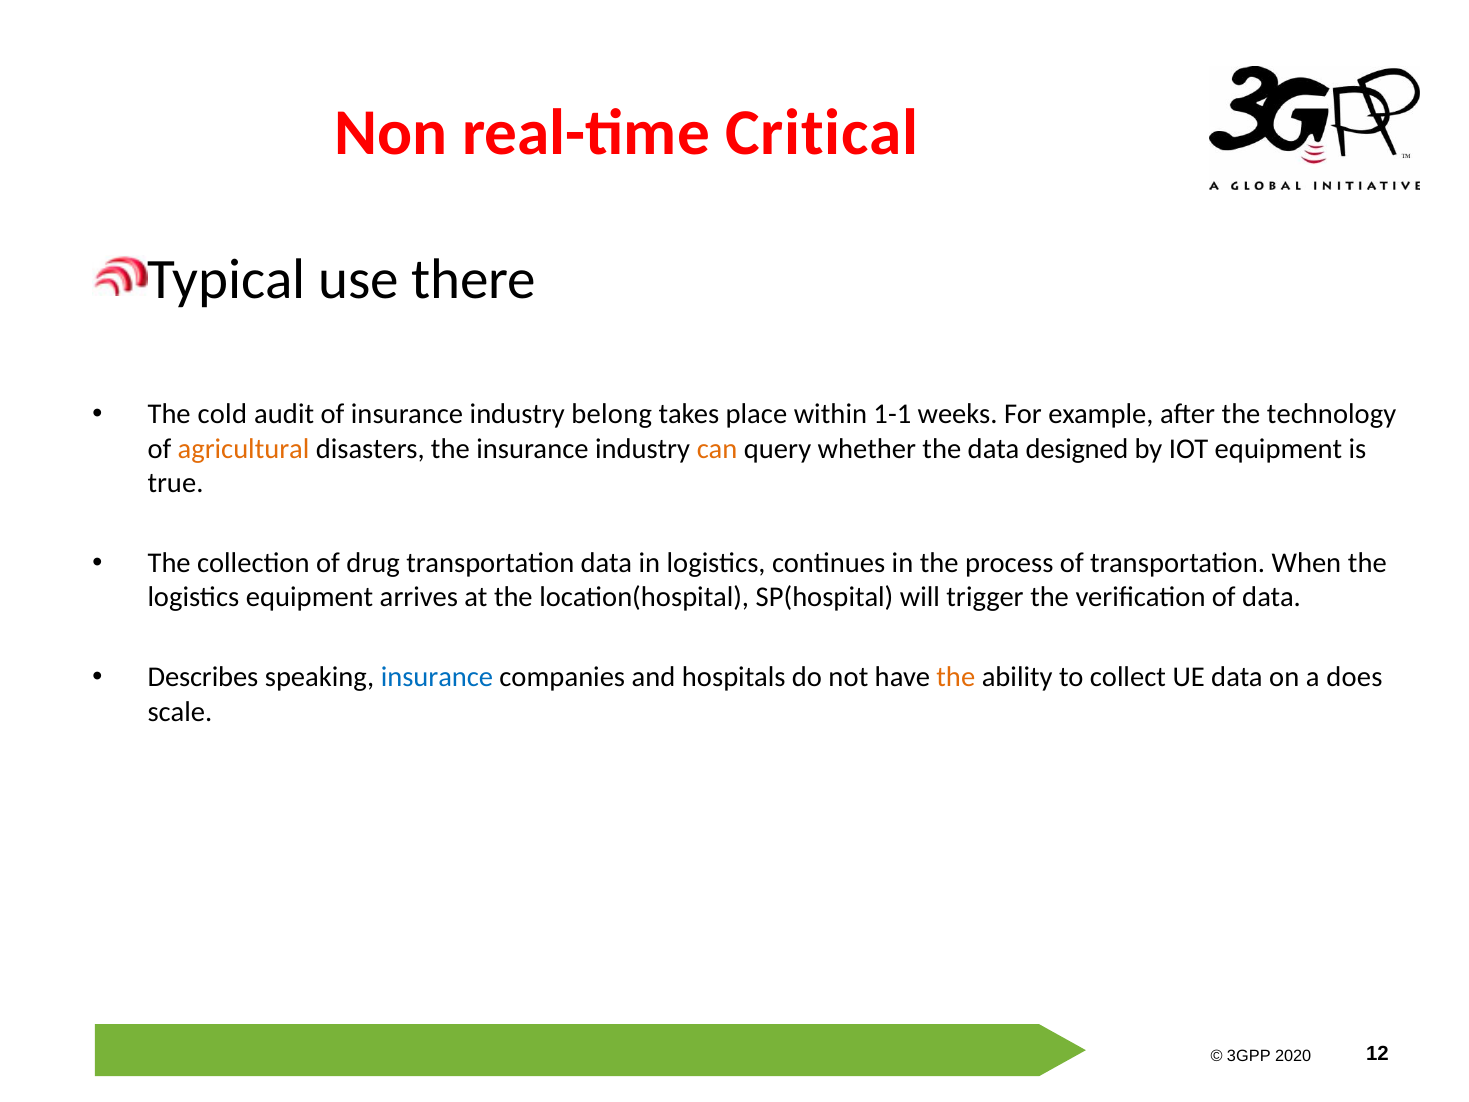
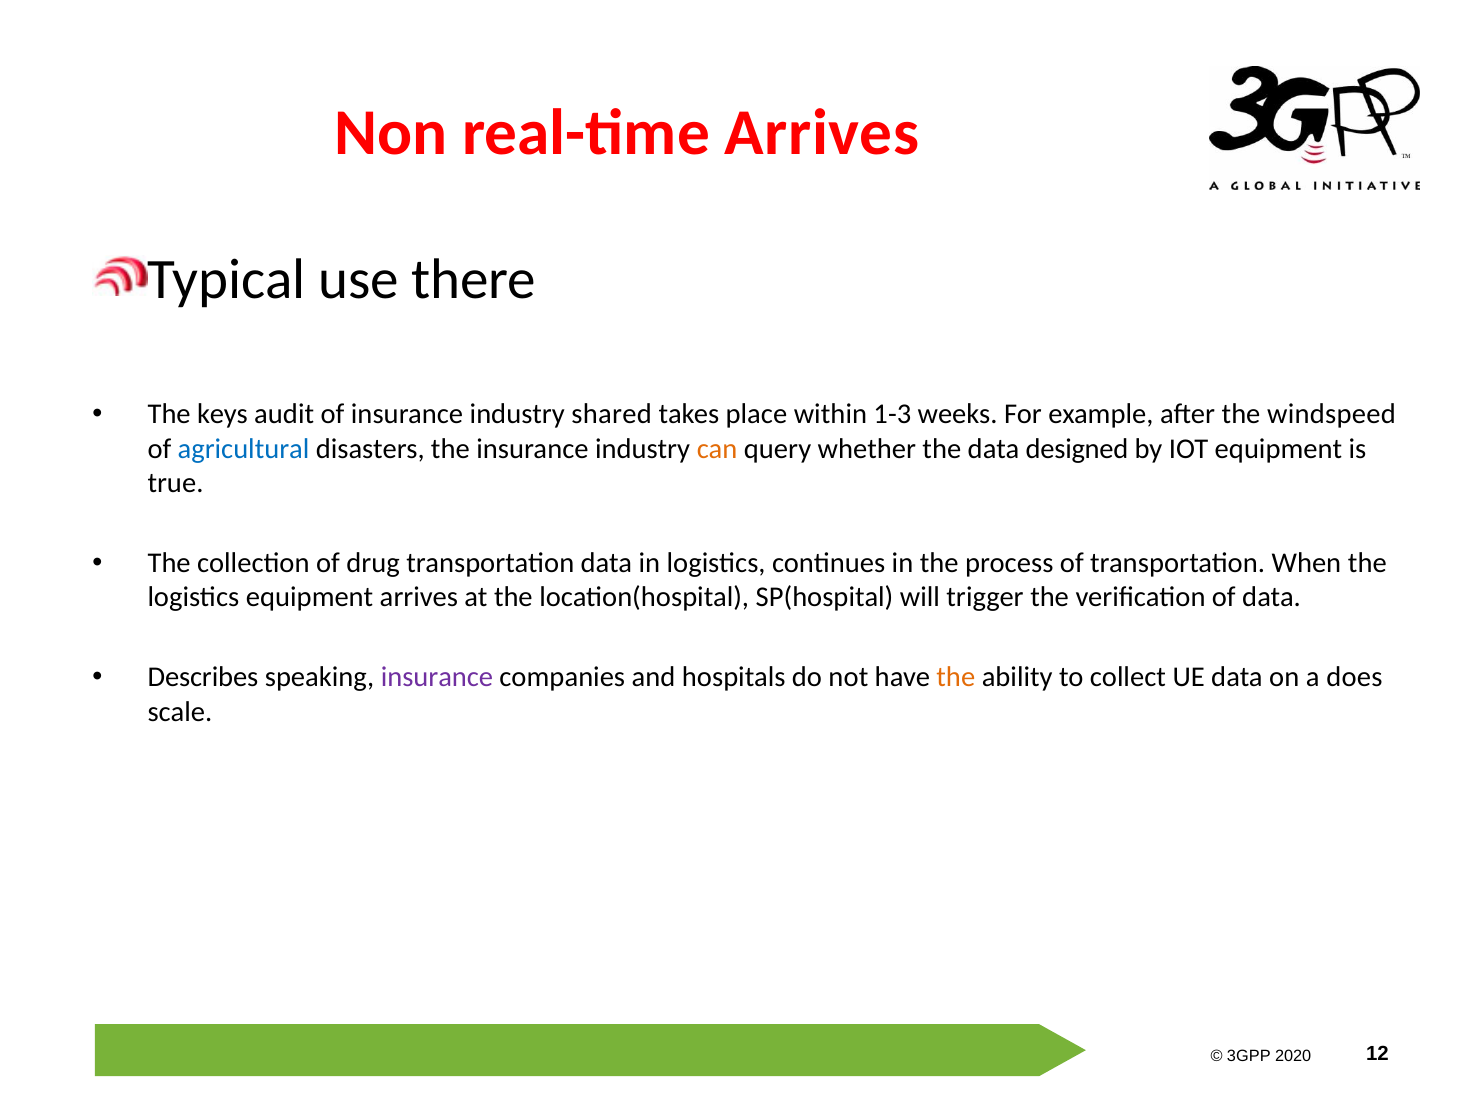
real-time Critical: Critical -> Arrives
cold: cold -> keys
belong: belong -> shared
1-1: 1-1 -> 1-3
technology: technology -> windspeed
agricultural colour: orange -> blue
insurance at (437, 677) colour: blue -> purple
